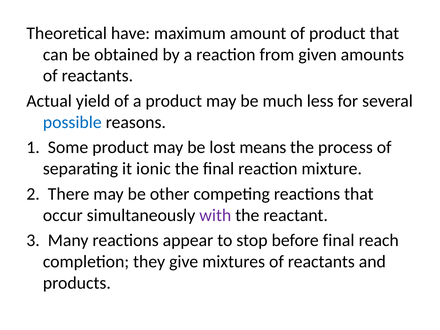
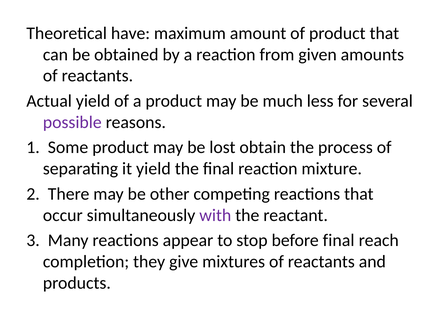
possible colour: blue -> purple
means: means -> obtain
it ionic: ionic -> yield
